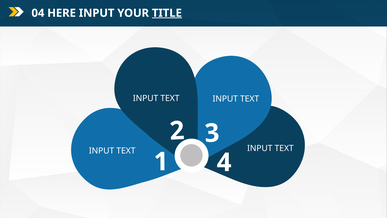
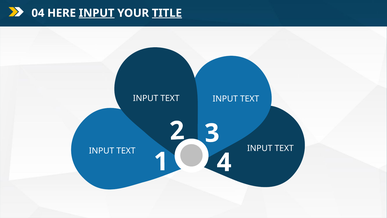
INPUT at (97, 13) underline: none -> present
